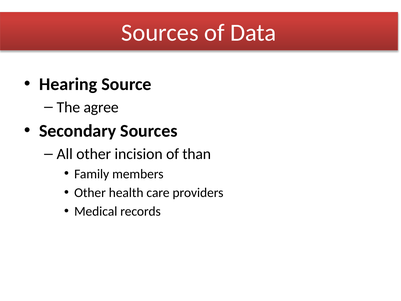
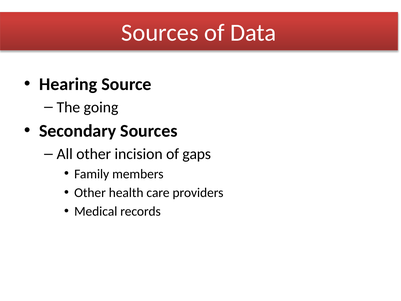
agree: agree -> going
than: than -> gaps
